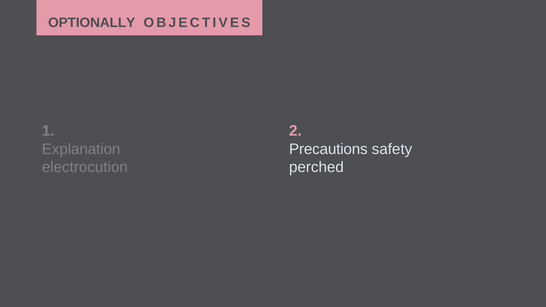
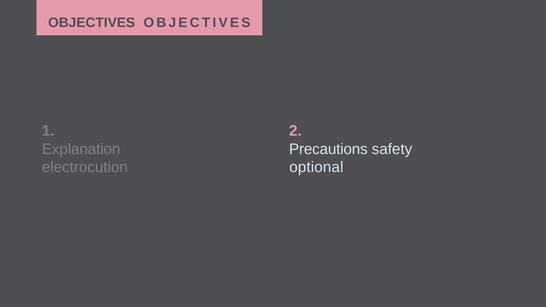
OPTIONALLY at (92, 23): OPTIONALLY -> OBJECTIVES
perched: perched -> optional
